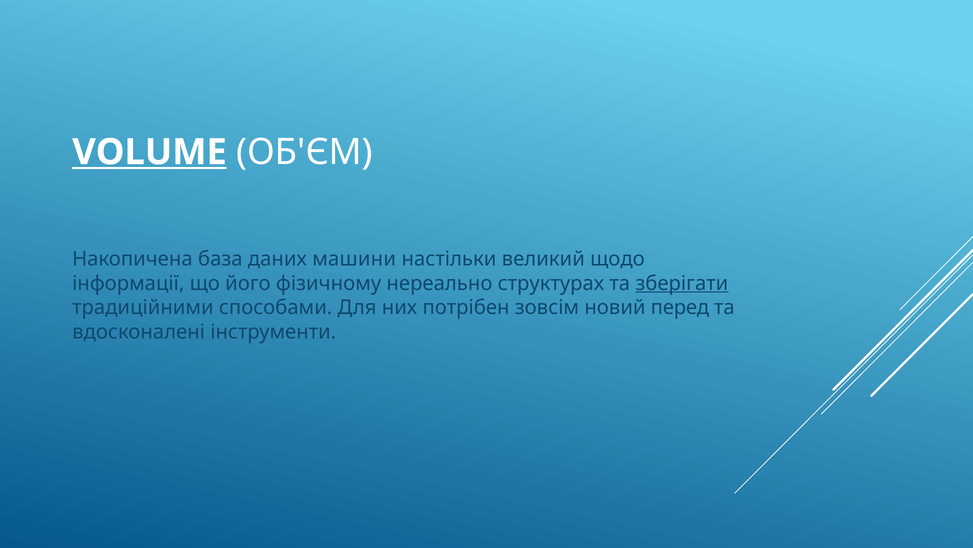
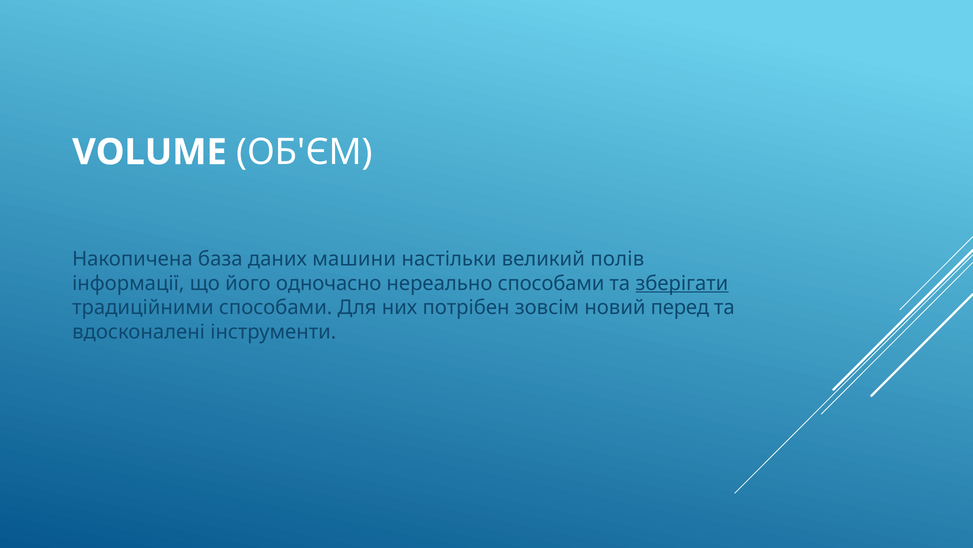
VOLUME underline: present -> none
щодо: щодо -> полів
фізичному: фізичному -> одночасно
нереально структурах: структурах -> способами
